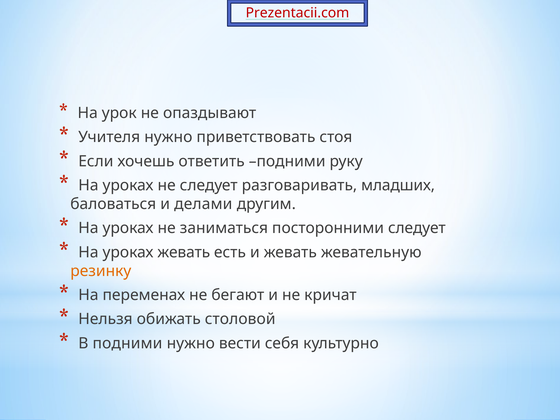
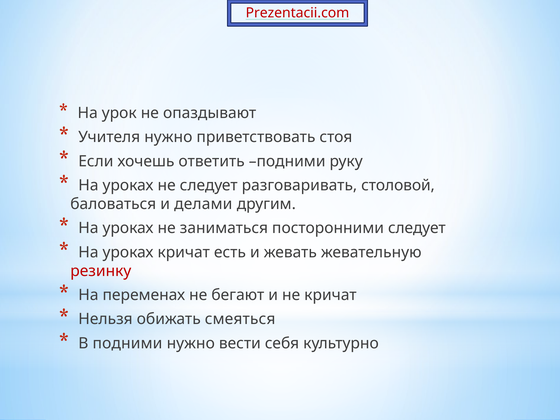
младших: младших -> столовой
уроках жевать: жевать -> кричат
резинку colour: orange -> red
столовой: столовой -> смеяться
